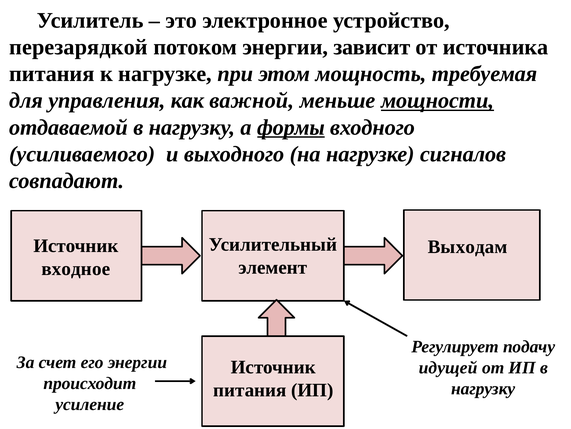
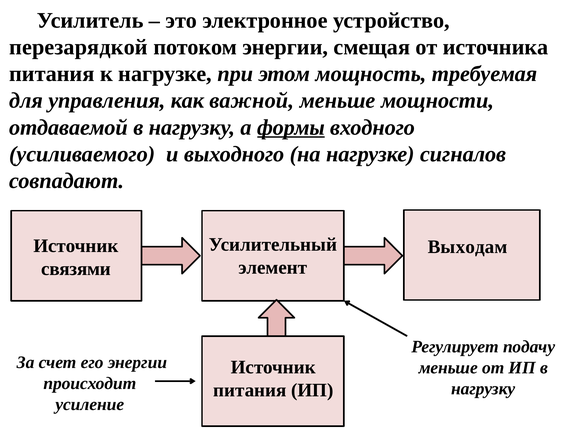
зависит: зависит -> смещая
мощности underline: present -> none
входное: входное -> связями
идущей at (448, 367): идущей -> меньше
